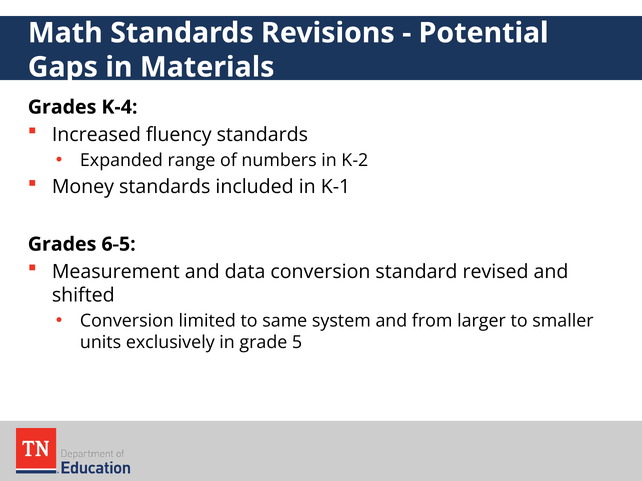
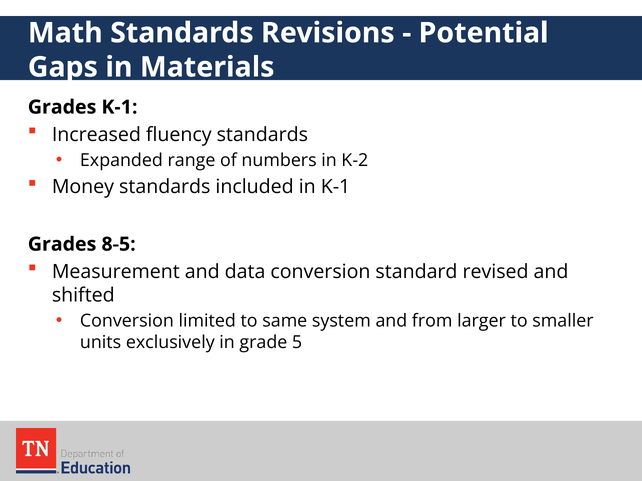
Grades K-4: K-4 -> K-1
6-5: 6-5 -> 8-5
